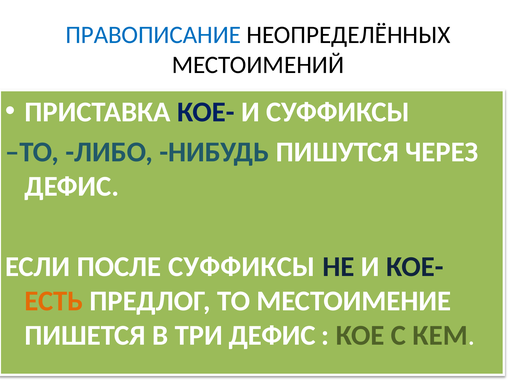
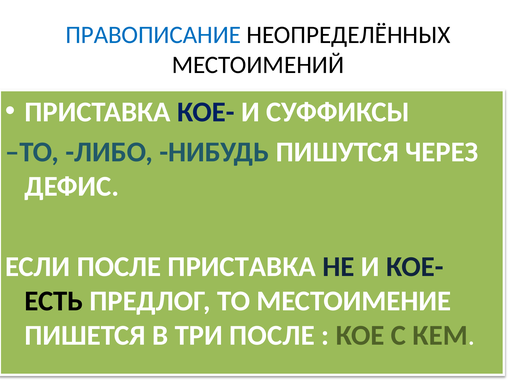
ПОСЛЕ СУФФИКСЫ: СУФФИКСЫ -> ПРИСТАВКА
ЕСТЬ colour: orange -> black
ТРИ ДЕФИС: ДЕФИС -> ПОСЛЕ
